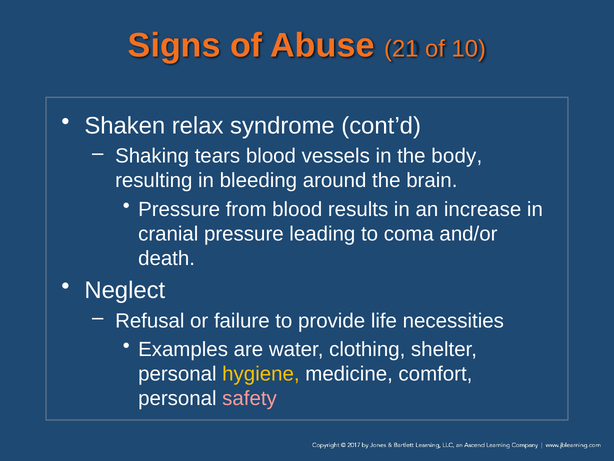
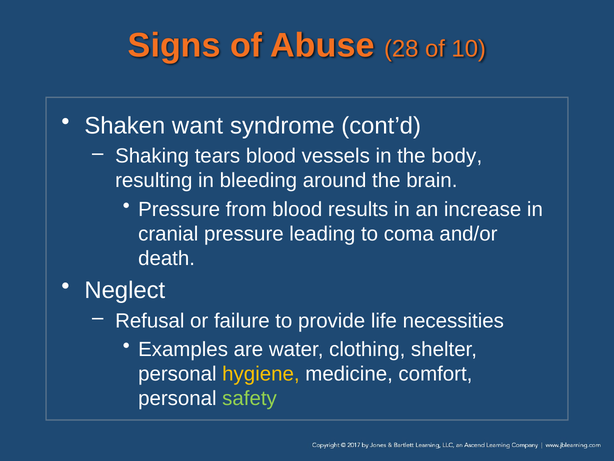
21: 21 -> 28
relax: relax -> want
safety colour: pink -> light green
